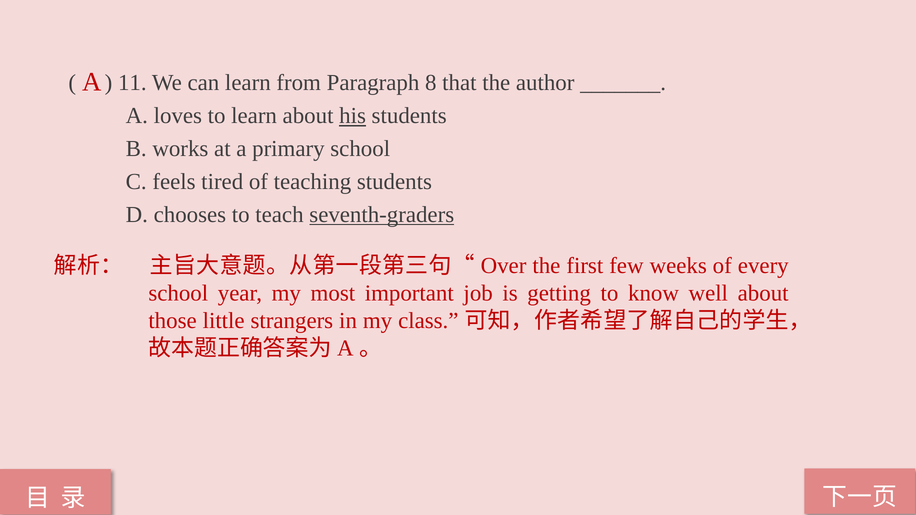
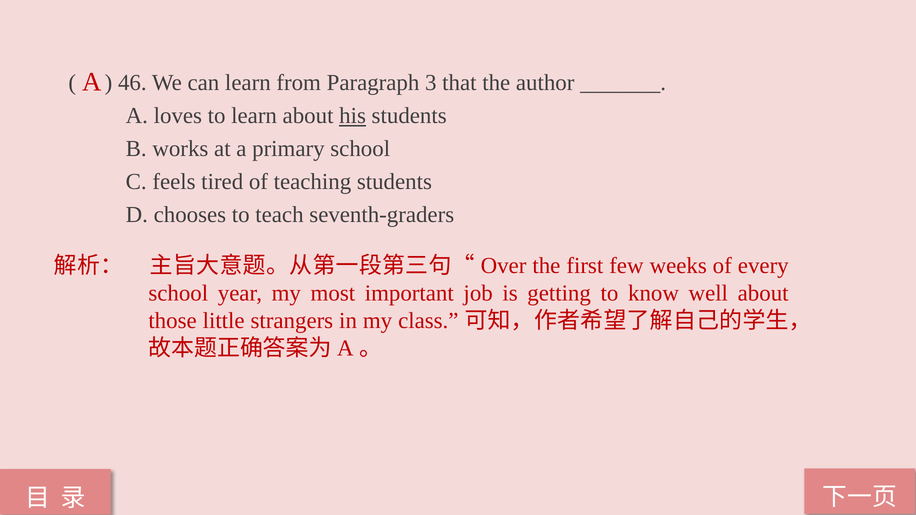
11: 11 -> 46
8: 8 -> 3
seventh-graders underline: present -> none
